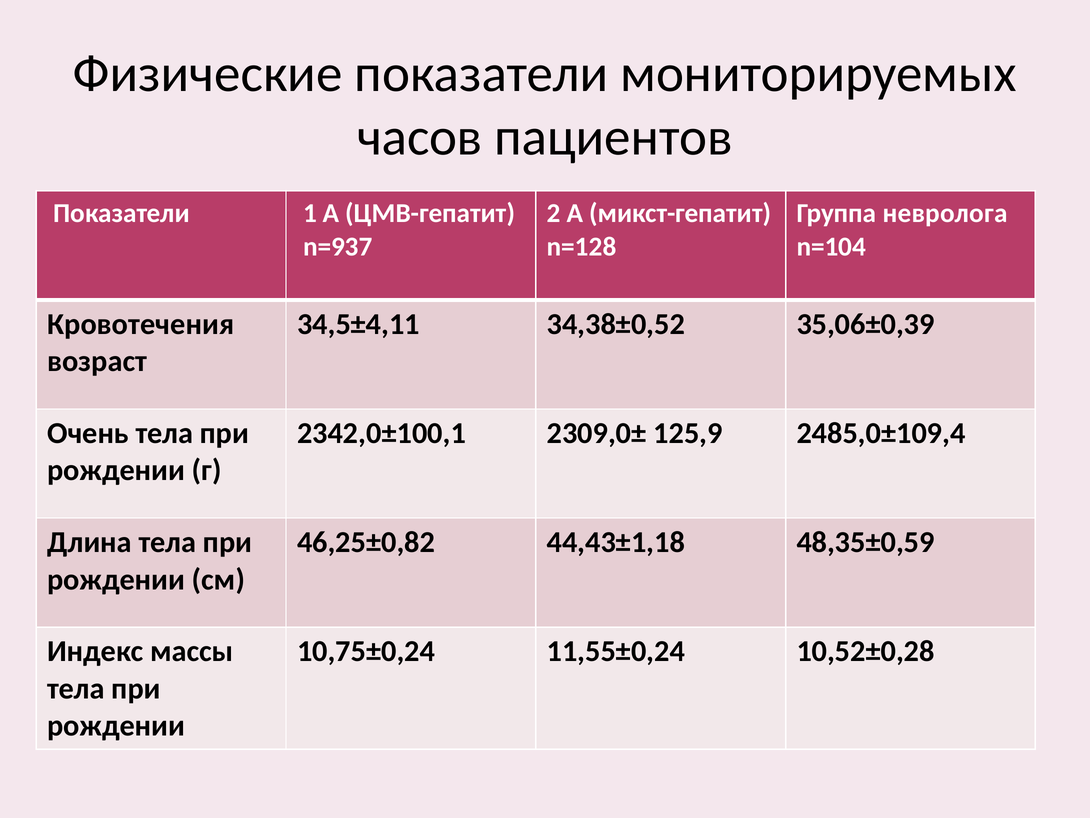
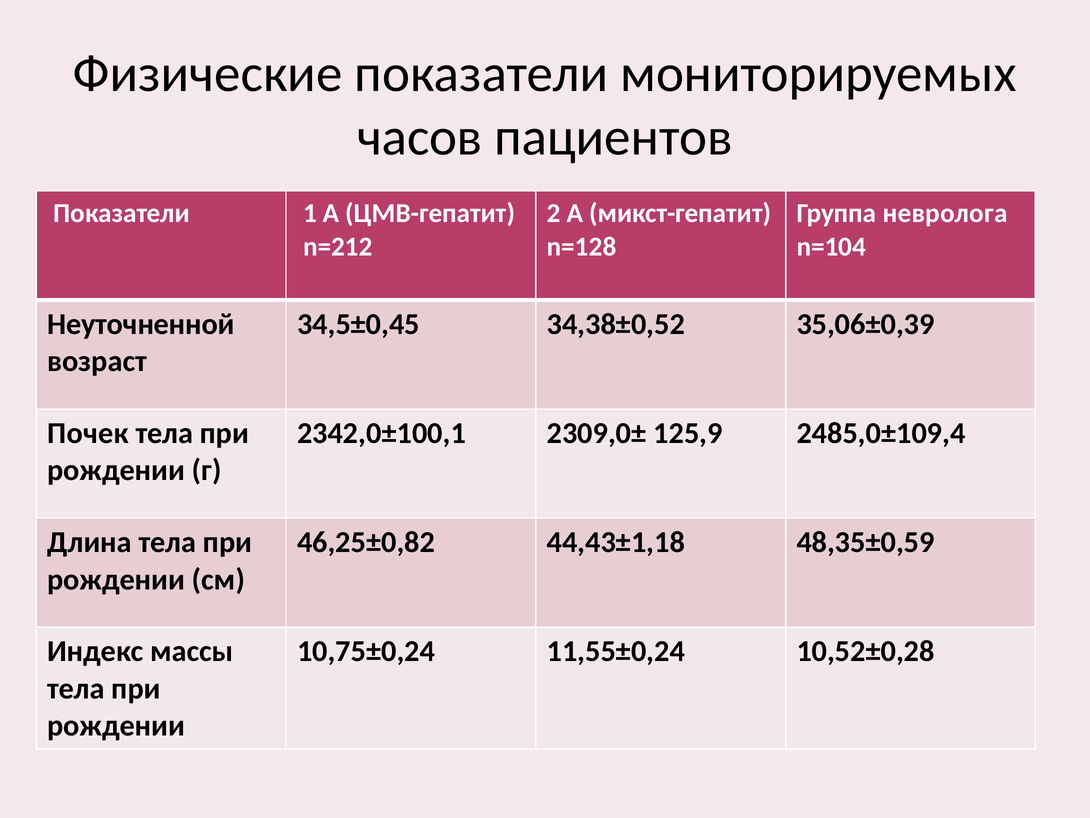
n=937: n=937 -> n=212
Кровотечения: Кровотечения -> Неуточненной
34,5±4,11: 34,5±4,11 -> 34,5±0,45
Очень: Очень -> Почек
